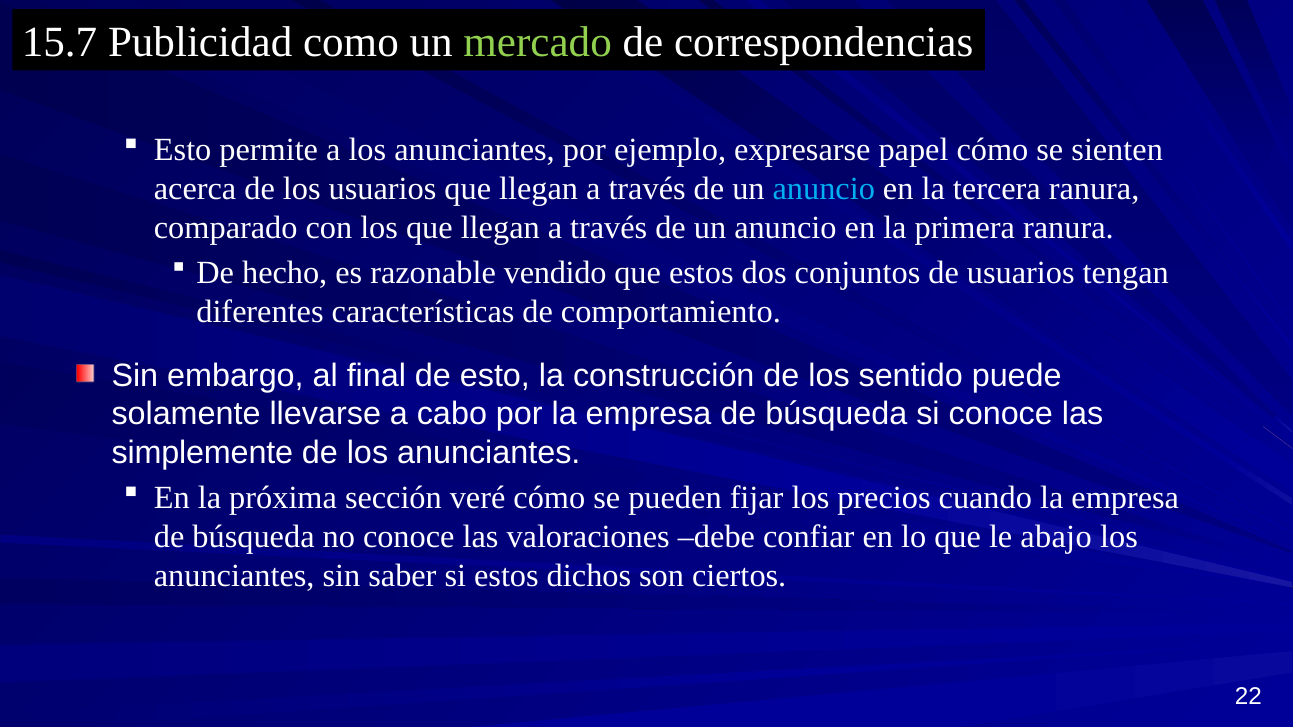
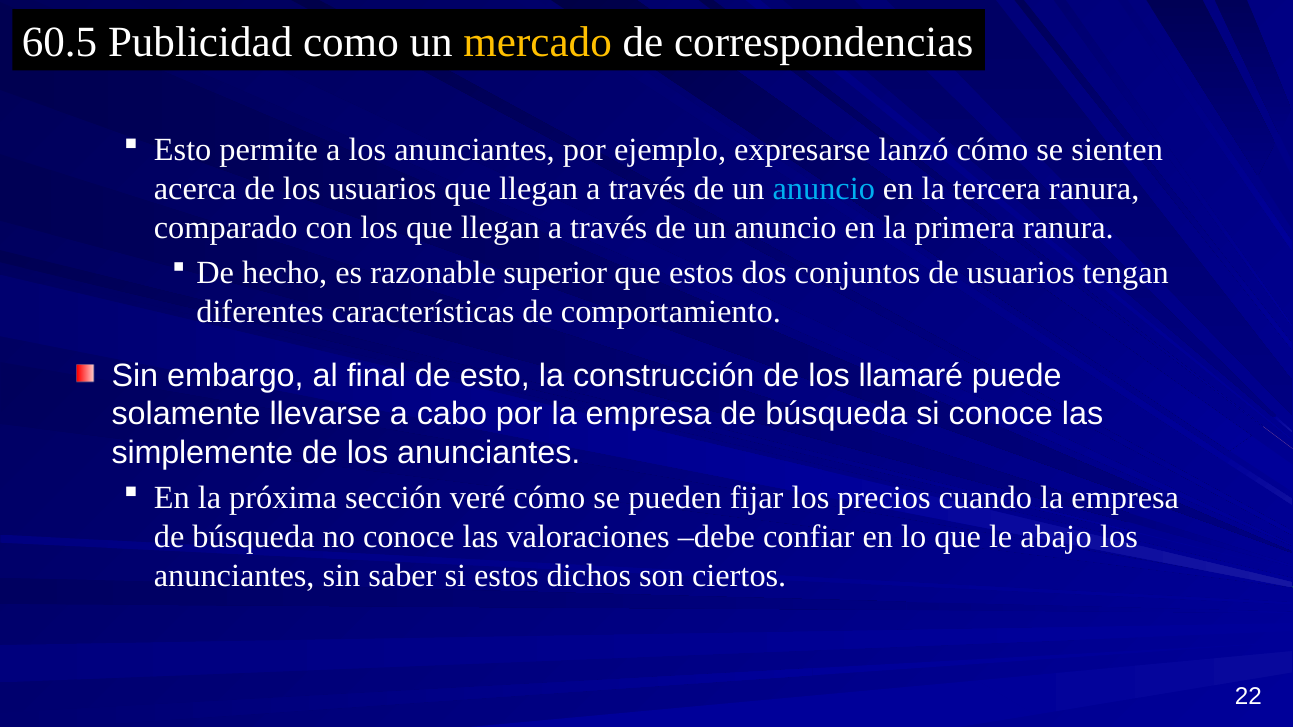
15.7: 15.7 -> 60.5
mercado colour: light green -> yellow
papel: papel -> lanzó
vendido: vendido -> superior
sentido: sentido -> llamaré
